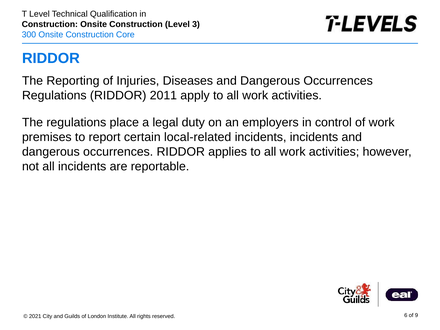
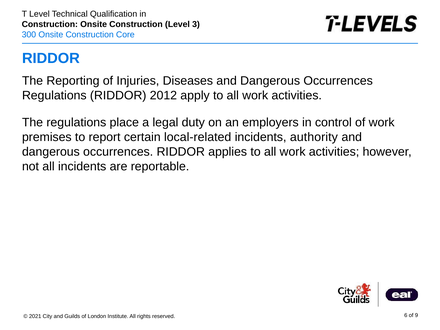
2011: 2011 -> 2012
incidents incidents: incidents -> authority
